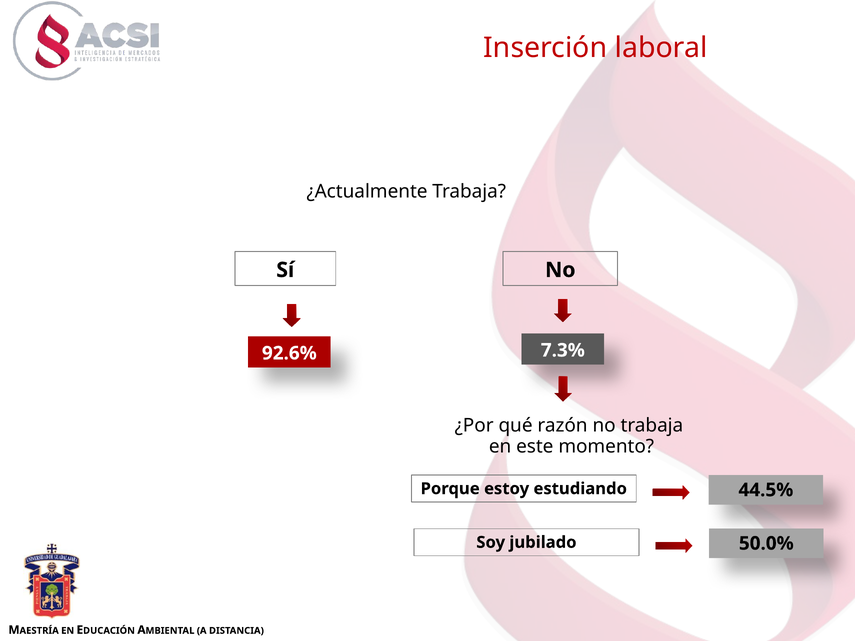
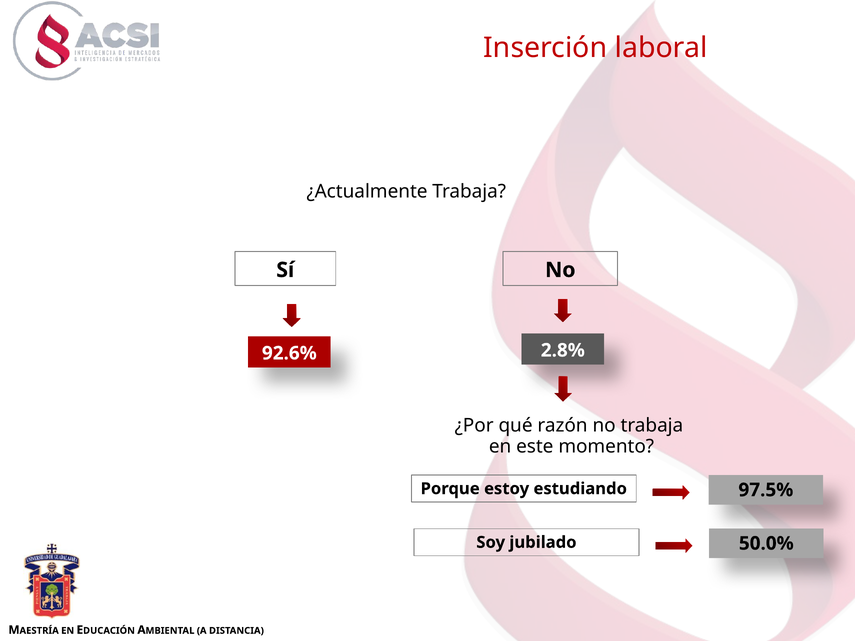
7.3%: 7.3% -> 2.8%
44.5%: 44.5% -> 97.5%
